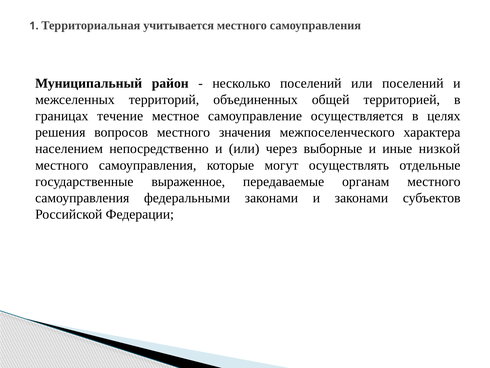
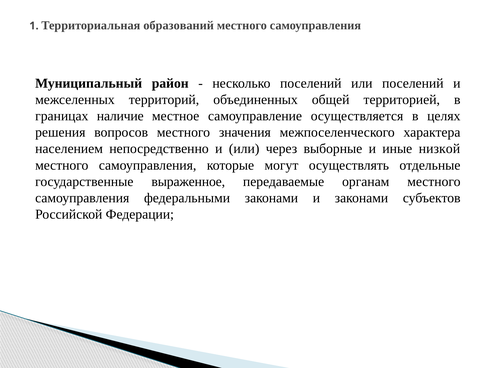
учитывается: учитывается -> образований
течение: течение -> наличие
